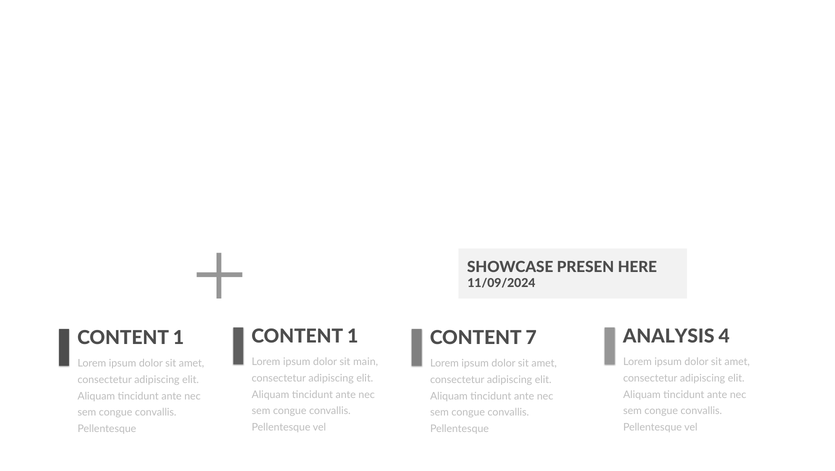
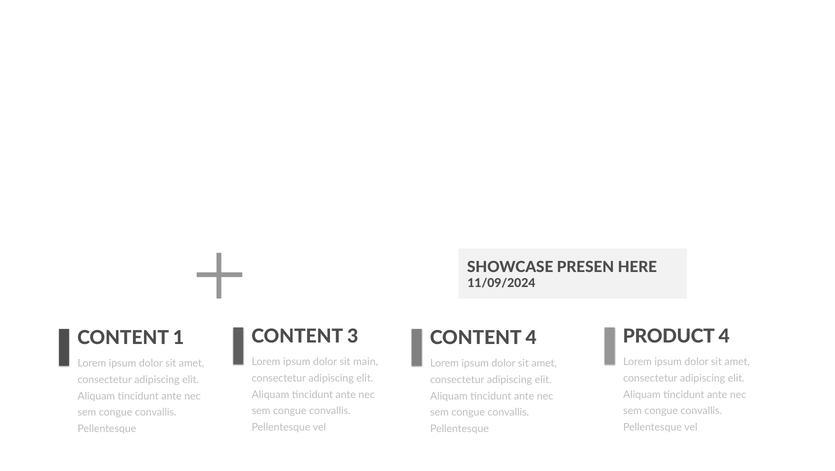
1 at (353, 336): 1 -> 3
ANALYSIS: ANALYSIS -> PRODUCT
CONTENT 7: 7 -> 4
